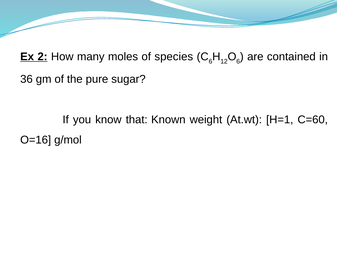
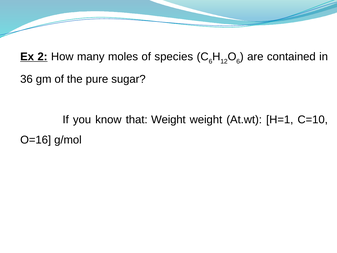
that Known: Known -> Weight
C=60: C=60 -> C=10
